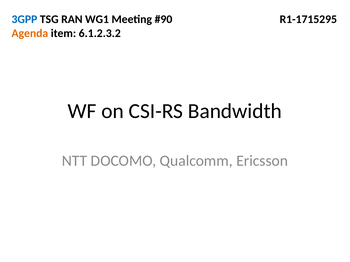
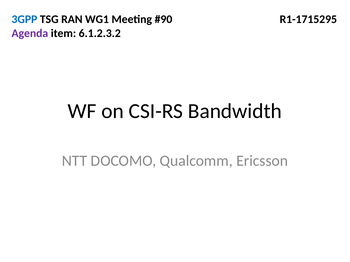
Agenda colour: orange -> purple
